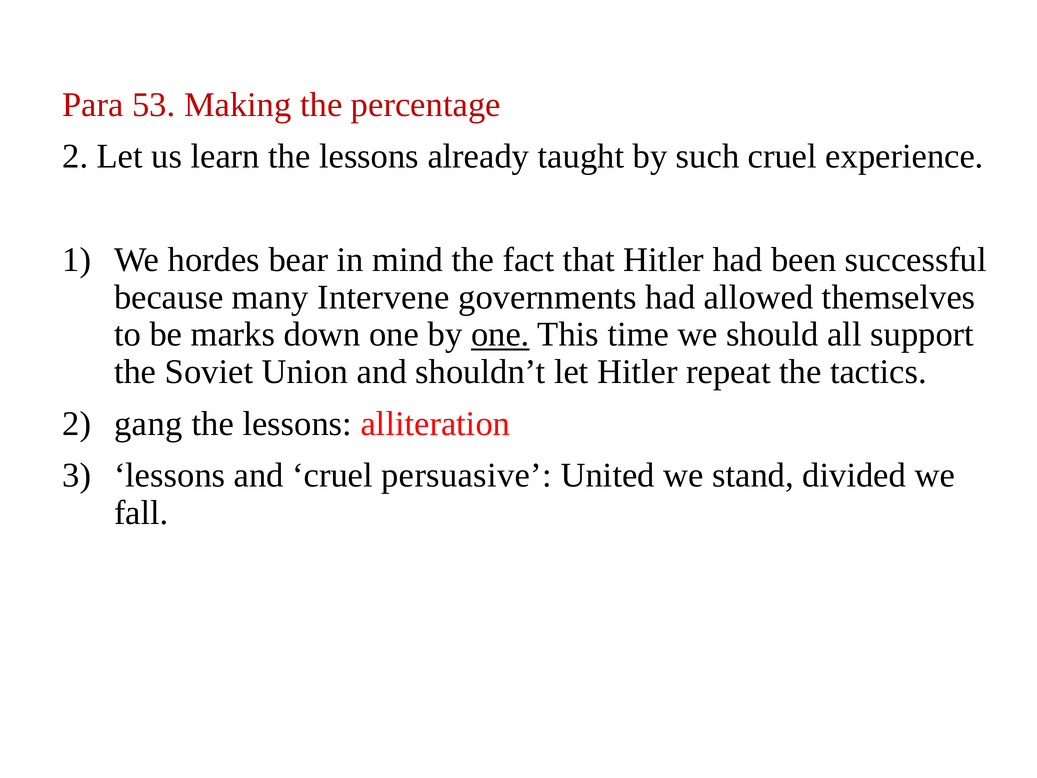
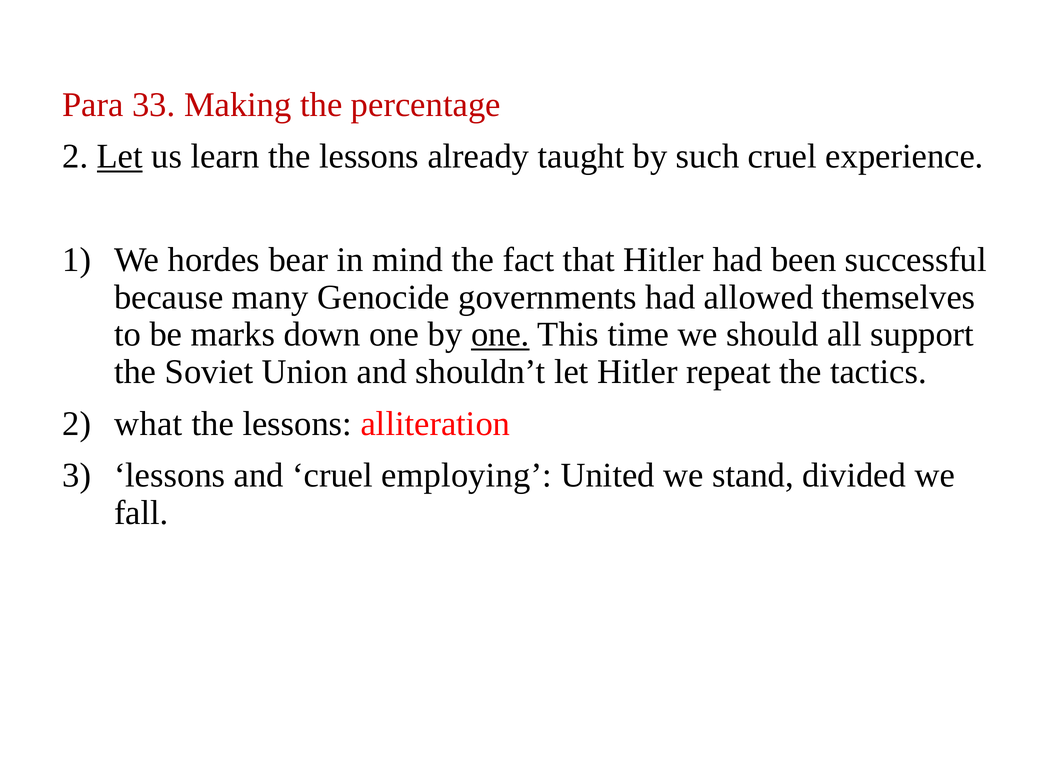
53: 53 -> 33
Let at (120, 156) underline: none -> present
Intervene: Intervene -> Genocide
gang: gang -> what
persuasive: persuasive -> employing
